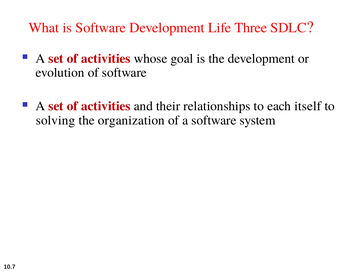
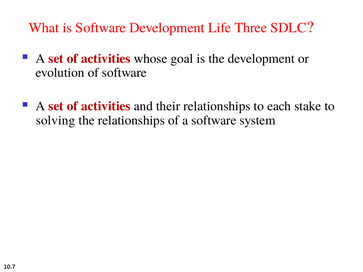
itself: itself -> stake
the organization: organization -> relationships
